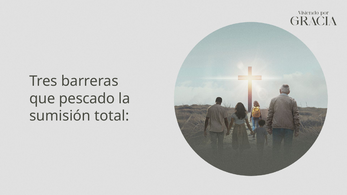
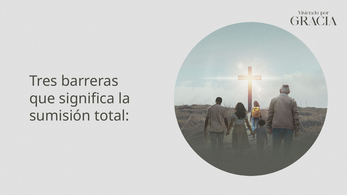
pescado: pescado -> significa
